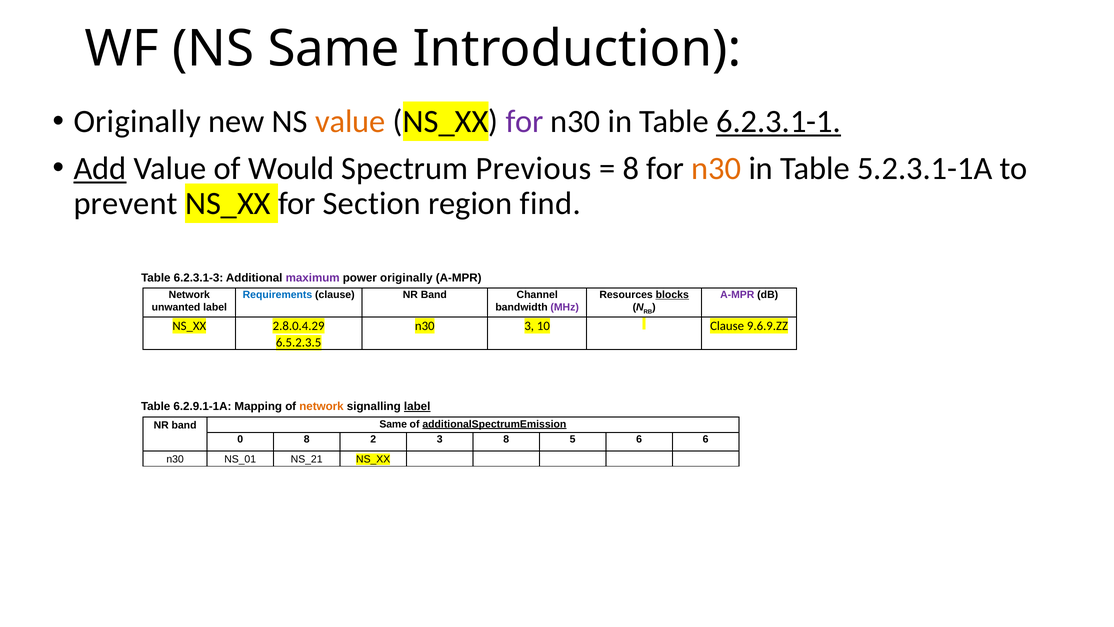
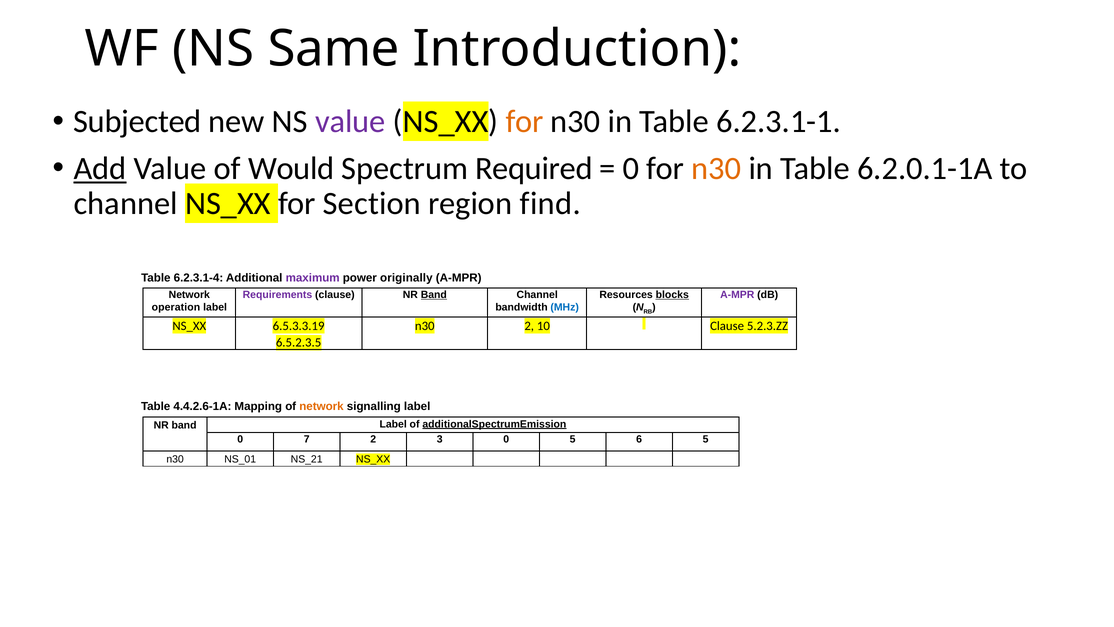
Originally at (137, 122): Originally -> Subjected
value at (350, 122) colour: orange -> purple
for at (524, 122) colour: purple -> orange
6.2.3.1-1 underline: present -> none
Previous: Previous -> Required
8 at (631, 168): 8 -> 0
5.2.3.1-1A: 5.2.3.1-1A -> 6.2.0.1-1A
prevent at (126, 203): prevent -> channel
6.2.3.1-3: 6.2.3.1-3 -> 6.2.3.1-4
Requirements colour: blue -> purple
Band at (434, 295) underline: none -> present
unwanted: unwanted -> operation
MHz colour: purple -> blue
2.8.0.4.29: 2.8.0.4.29 -> 6.5.3.3.19
n30 3: 3 -> 2
9.6.9.ZZ: 9.6.9.ZZ -> 5.2.3.ZZ
6.2.9.1-1A: 6.2.9.1-1A -> 4.4.2.6-1A
label at (417, 406) underline: present -> none
band Same: Same -> Label
0 8: 8 -> 7
3 8: 8 -> 0
6 6: 6 -> 5
